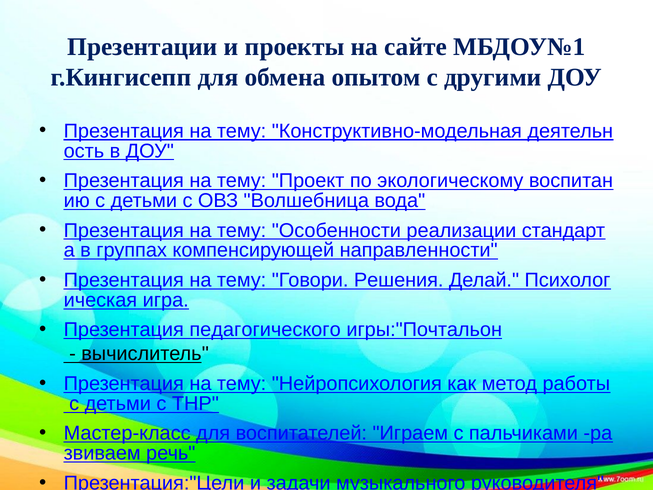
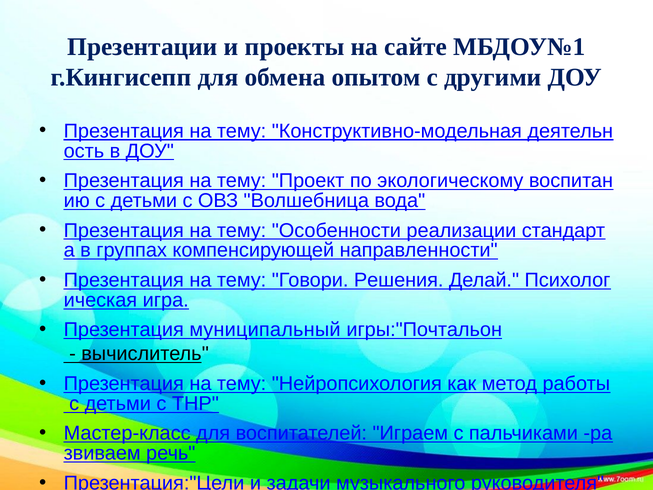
педагогического: педагогического -> муниципальный
